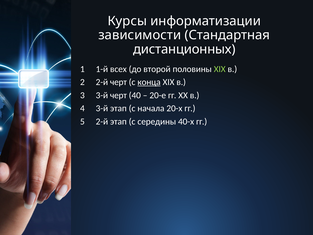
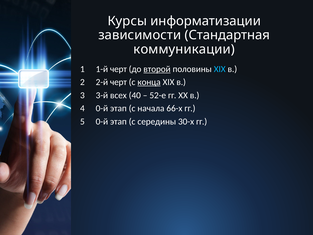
дистанционных: дистанционных -> коммуникации
1-й всех: всех -> черт
второй underline: none -> present
XIX at (220, 69) colour: light green -> light blue
3-й черт: черт -> всех
20-е: 20-е -> 52-е
3-й at (102, 108): 3-й -> 0-й
20-х: 20-х -> 66-х
2-й at (102, 121): 2-й -> 0-й
40-х: 40-х -> 30-х
